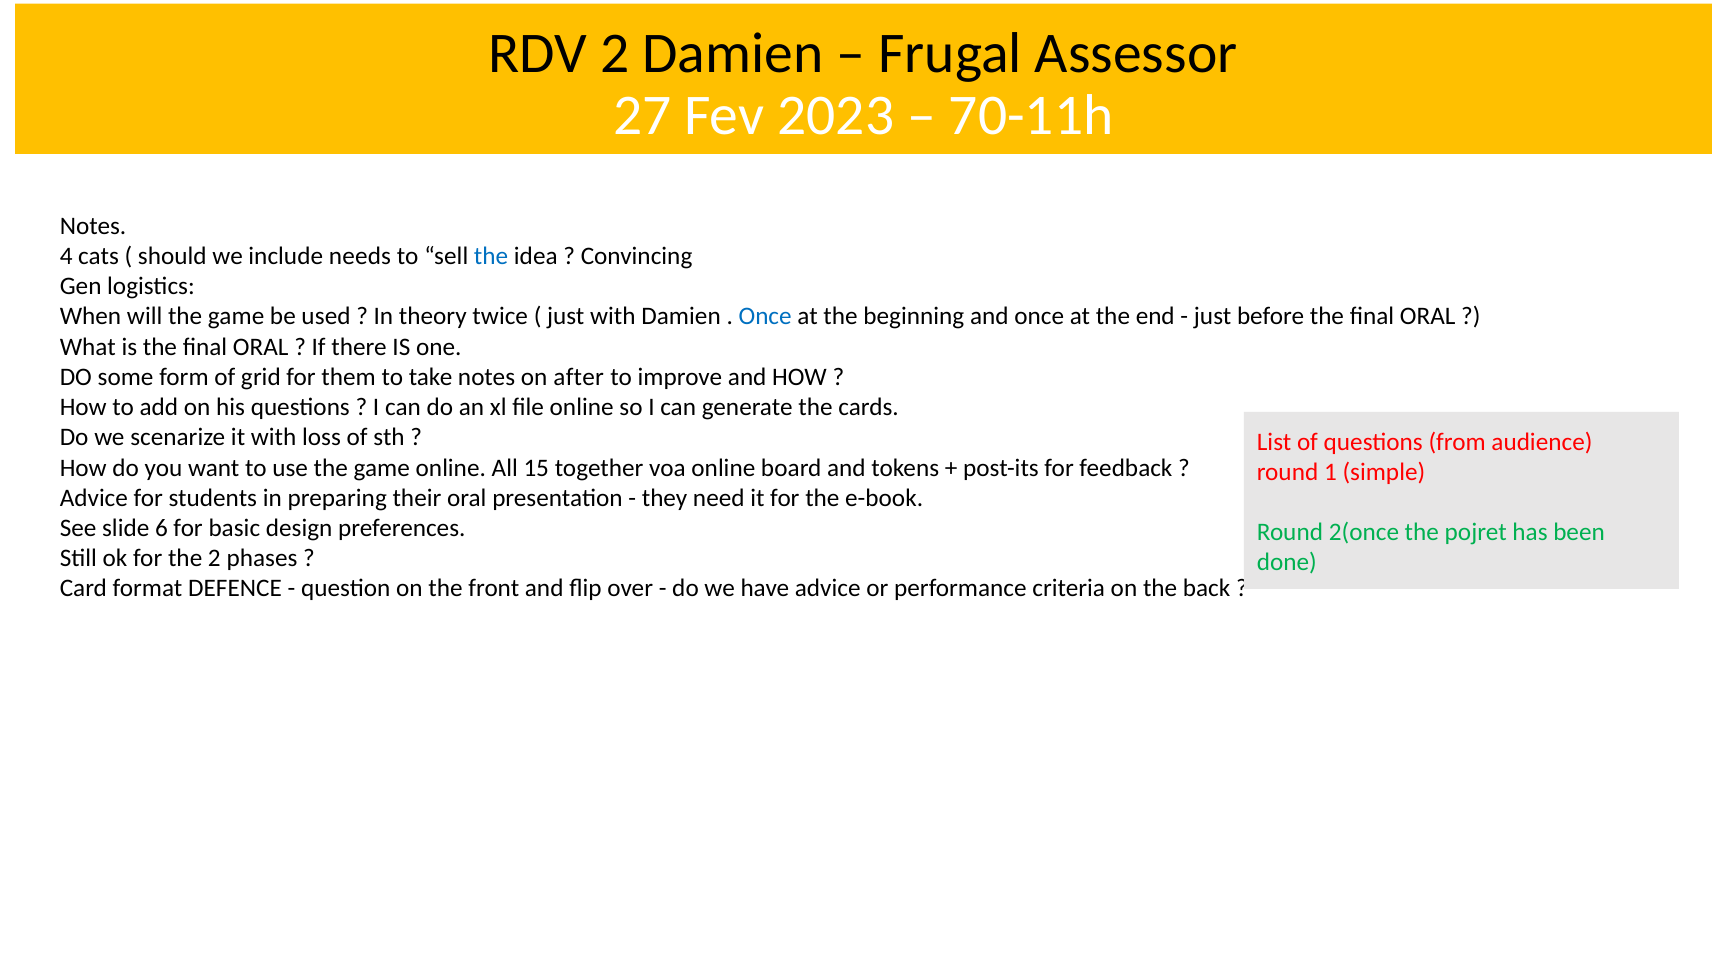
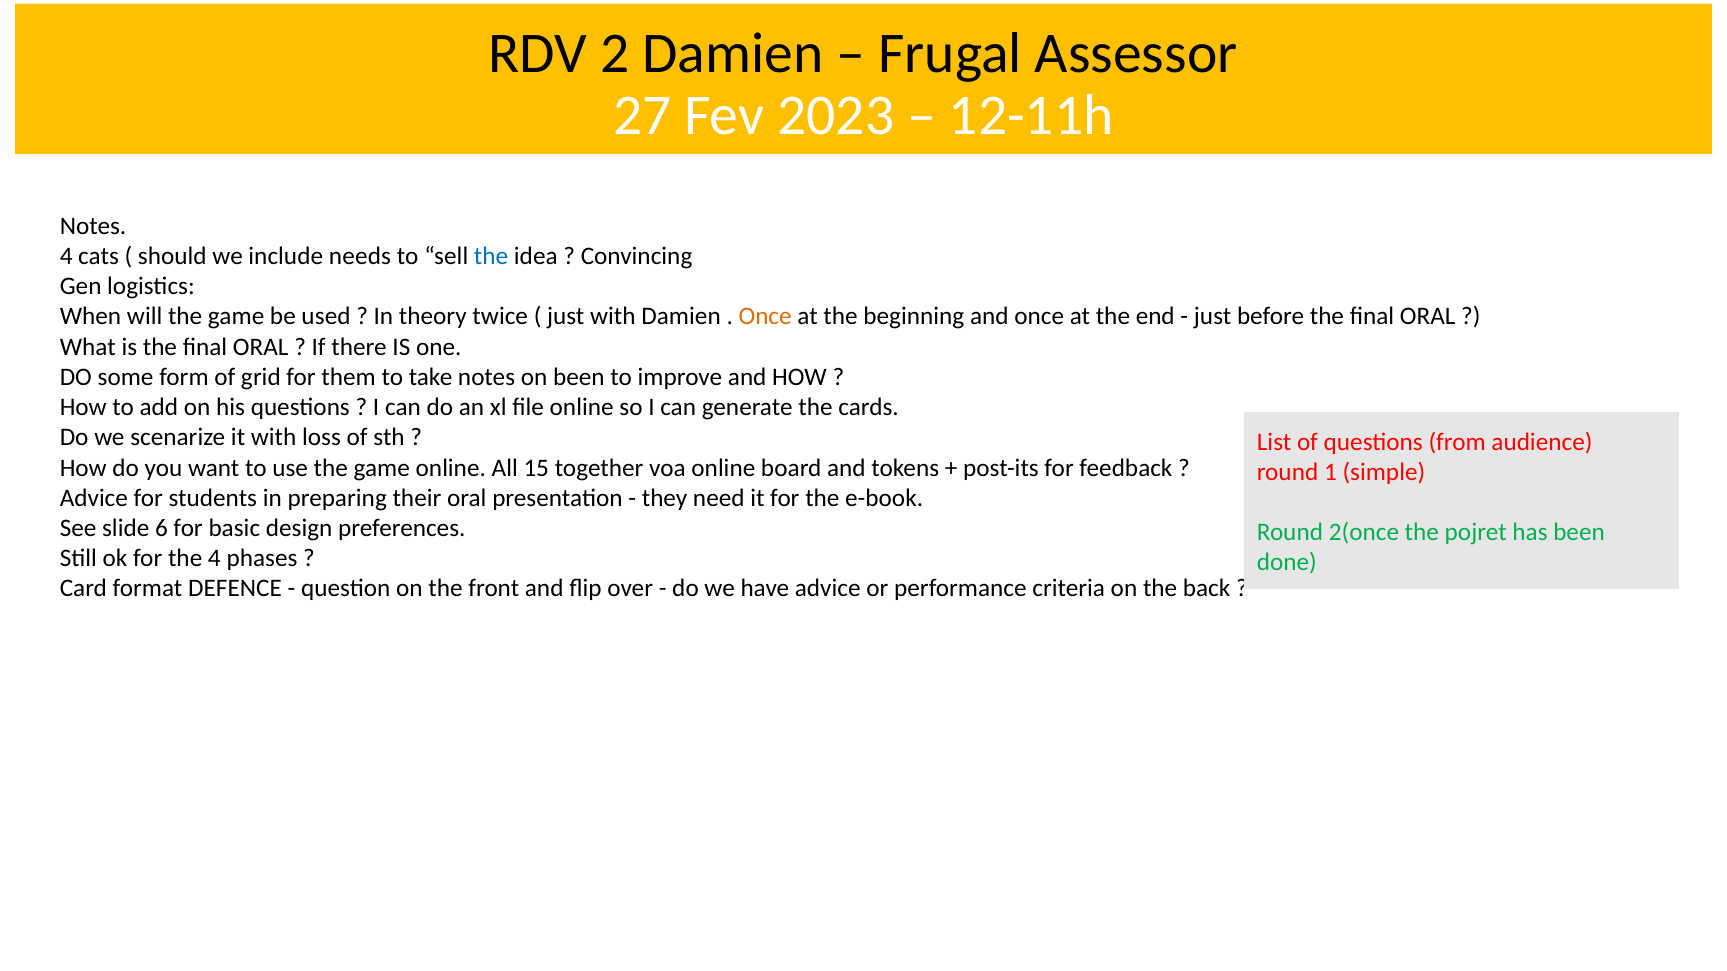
70-11h: 70-11h -> 12-11h
Once at (765, 317) colour: blue -> orange
on after: after -> been
the 2: 2 -> 4
